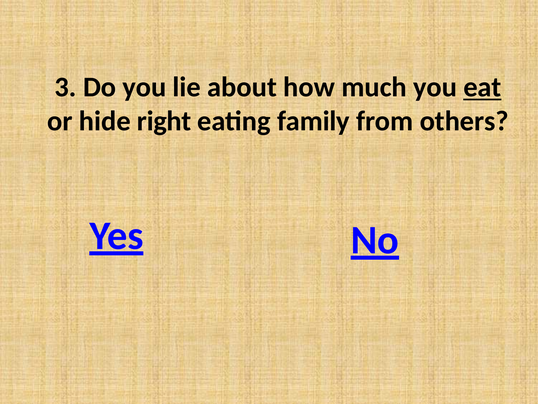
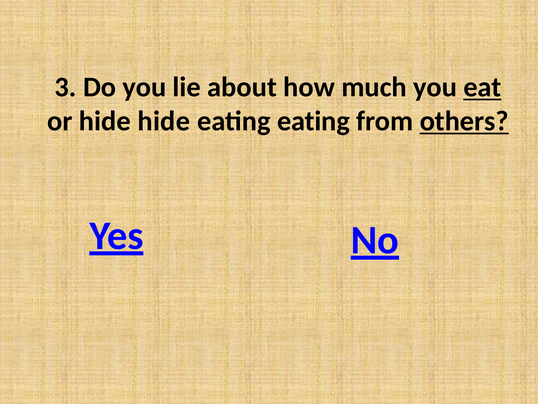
hide right: right -> hide
eating family: family -> eating
others underline: none -> present
